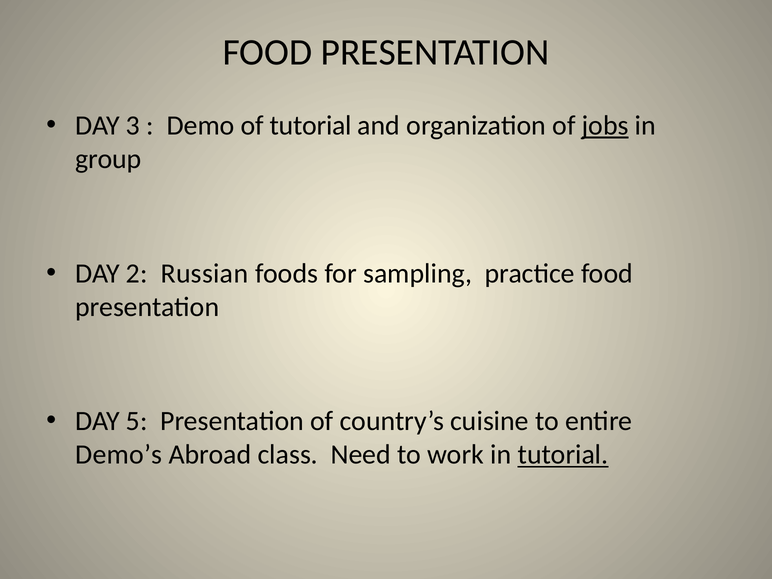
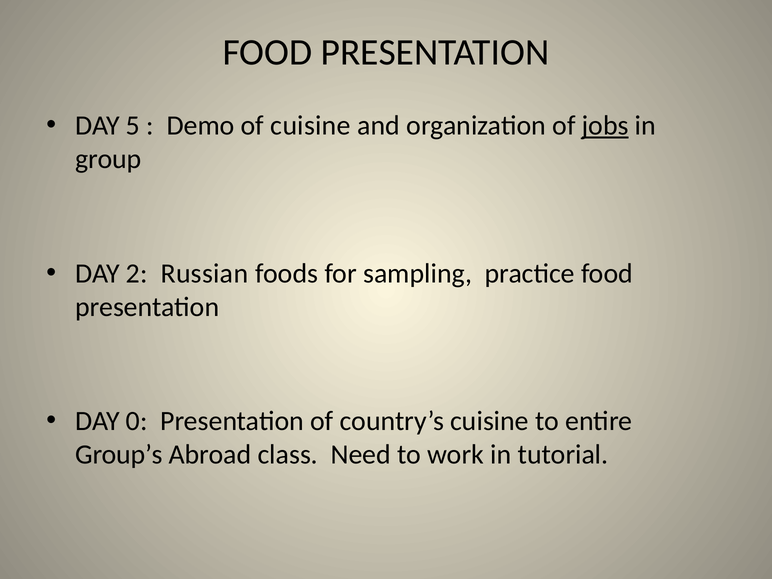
3: 3 -> 5
of tutorial: tutorial -> cuisine
5: 5 -> 0
Demo’s: Demo’s -> Group’s
tutorial at (563, 455) underline: present -> none
